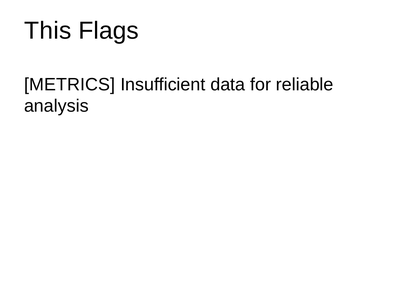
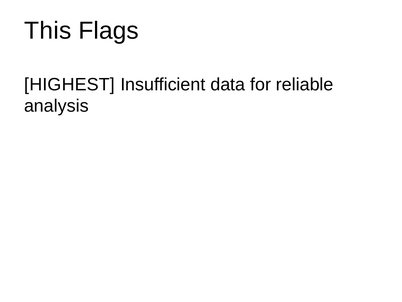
METRICS: METRICS -> HIGHEST
